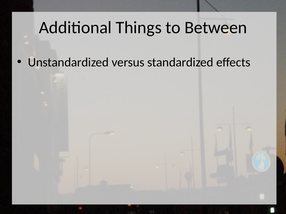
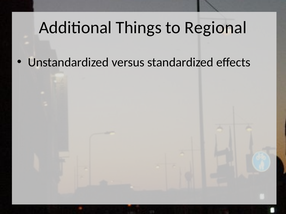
Between: Between -> Regional
